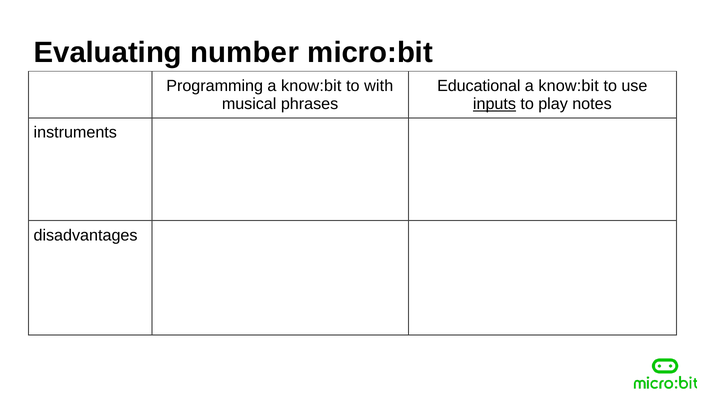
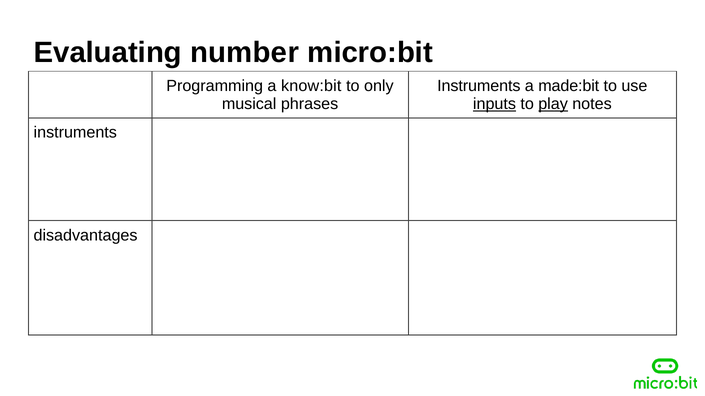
with: with -> only
Educational at (479, 86): Educational -> Instruments
know:bit at (569, 86): know:bit -> made:bit
play underline: none -> present
